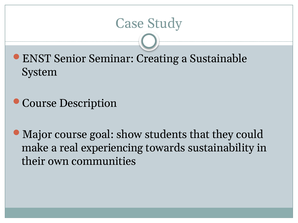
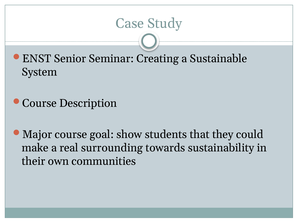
experiencing: experiencing -> surrounding
